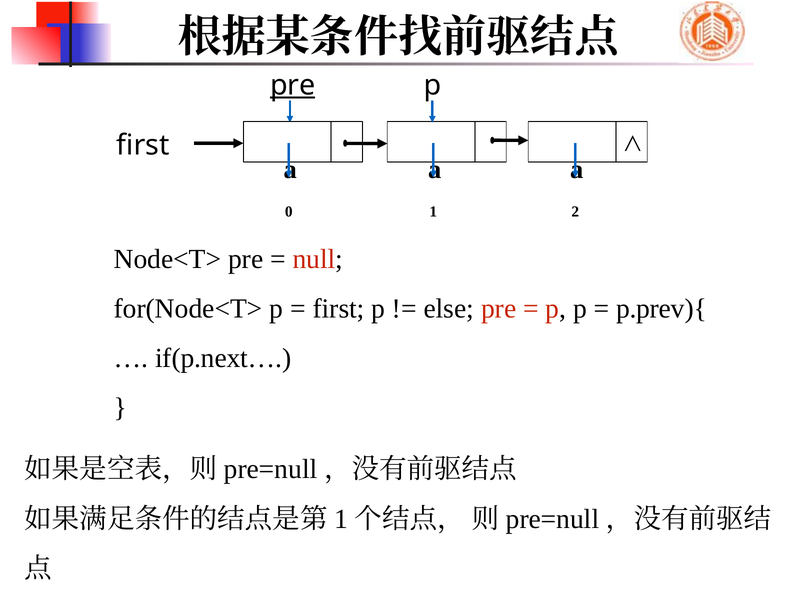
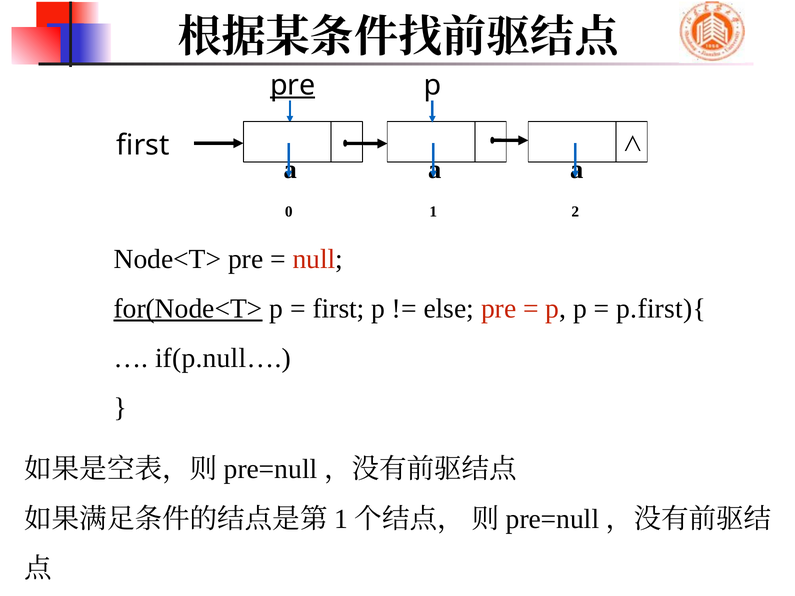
for(Node<T> underline: none -> present
p.prev){: p.prev){ -> p.first){
if(p.next…: if(p.next… -> if(p.null…
